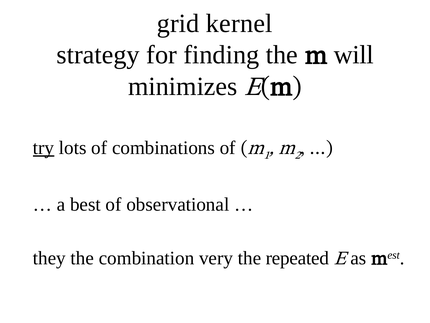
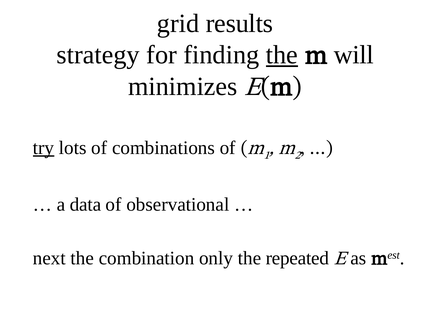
kernel: kernel -> results
the at (282, 55) underline: none -> present
best: best -> data
they: they -> next
very: very -> only
